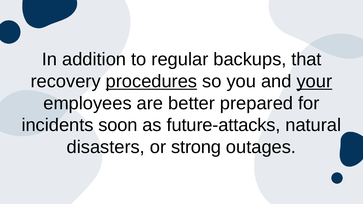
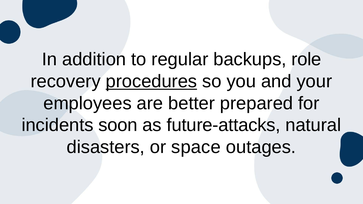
that: that -> role
your underline: present -> none
strong: strong -> space
